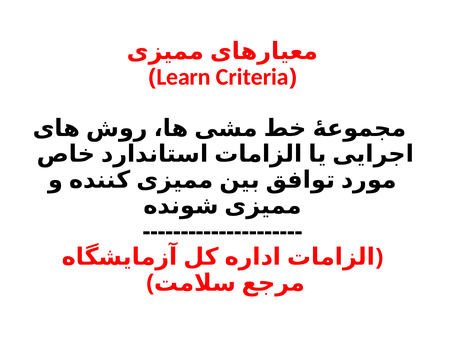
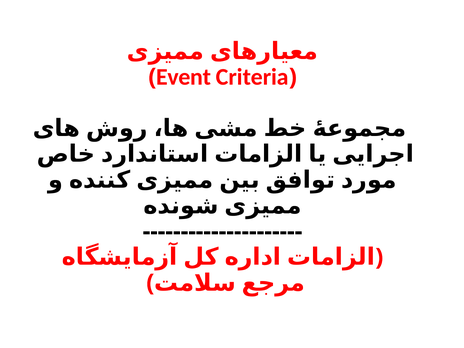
Learn: Learn -> Event
